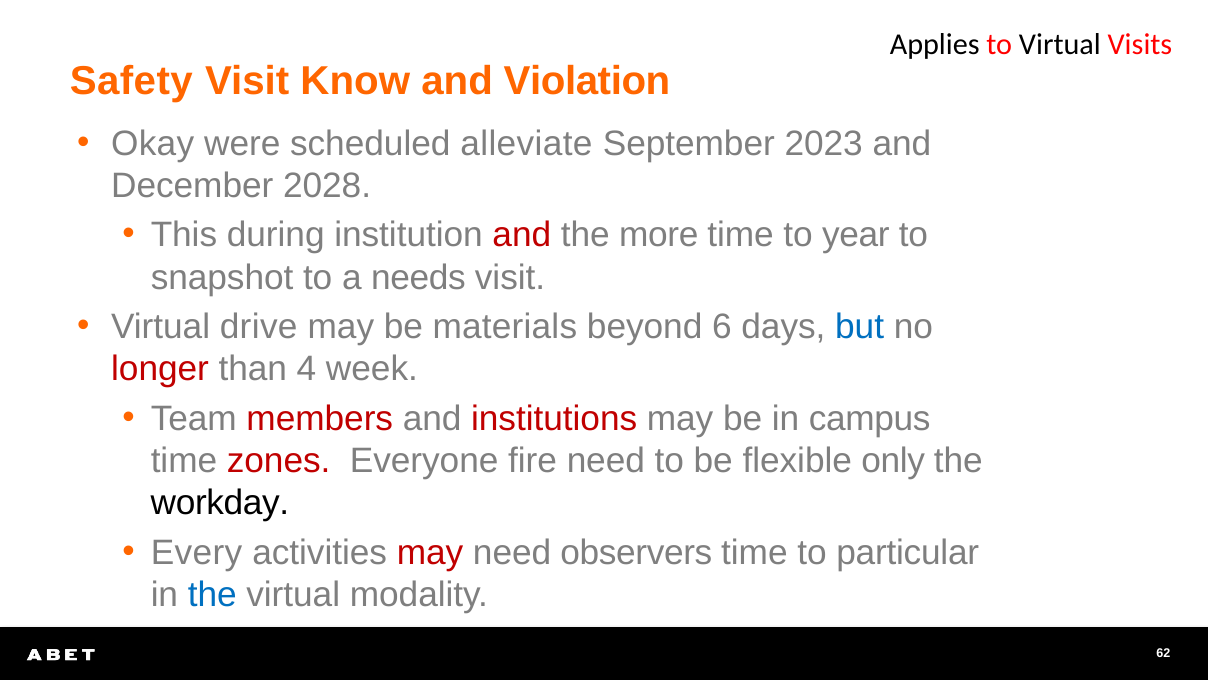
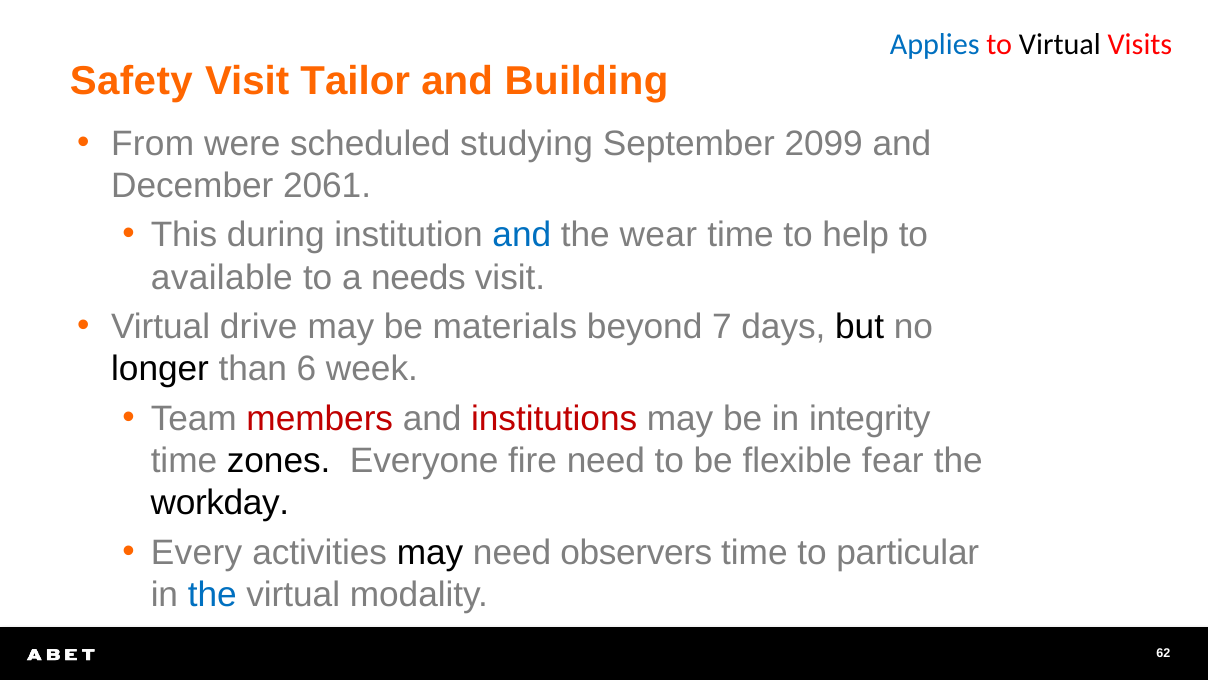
Applies colour: black -> blue
Know: Know -> Tailor
Violation: Violation -> Building
Okay: Okay -> From
alleviate: alleviate -> studying
2023: 2023 -> 2099
2028: 2028 -> 2061
and at (522, 235) colour: red -> blue
more: more -> wear
year: year -> help
snapshot: snapshot -> available
6: 6 -> 7
but colour: blue -> black
longer colour: red -> black
4: 4 -> 6
campus: campus -> integrity
zones colour: red -> black
only: only -> fear
may at (430, 552) colour: red -> black
